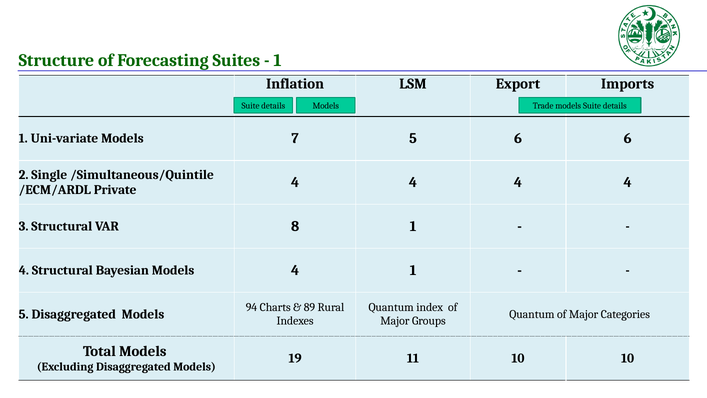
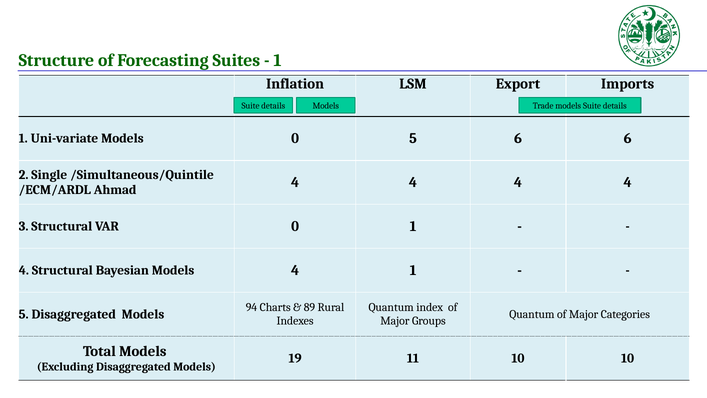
Models 7: 7 -> 0
Private: Private -> Ahmad
VAR 8: 8 -> 0
